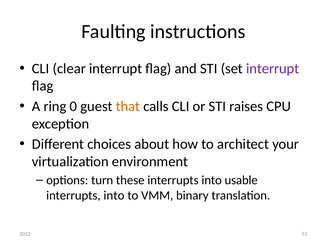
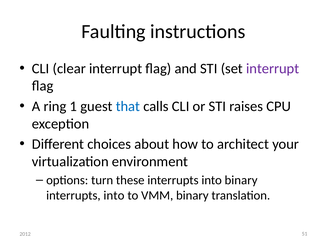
0: 0 -> 1
that colour: orange -> blue
into usable: usable -> binary
